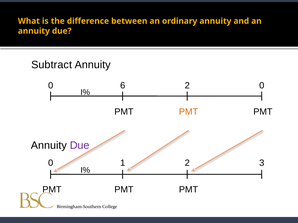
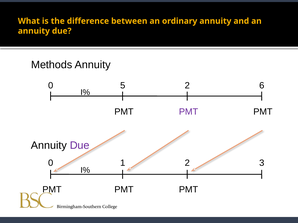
Subtract: Subtract -> Methods
6: 6 -> 5
2 0: 0 -> 6
PMT at (189, 112) colour: orange -> purple
